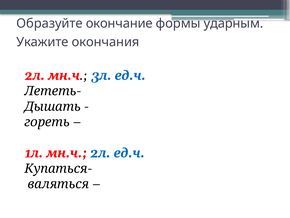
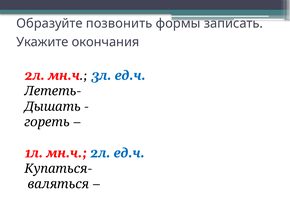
окончание: окончание -> позвонить
ударным: ударным -> записать
